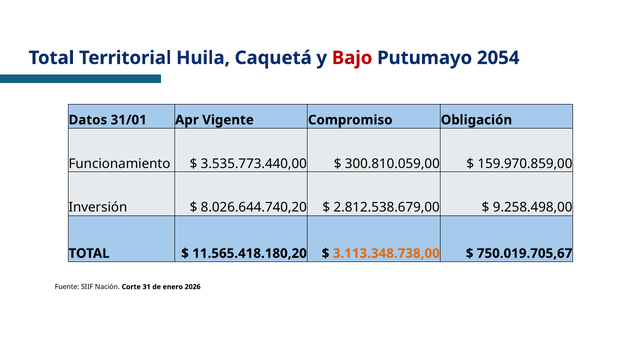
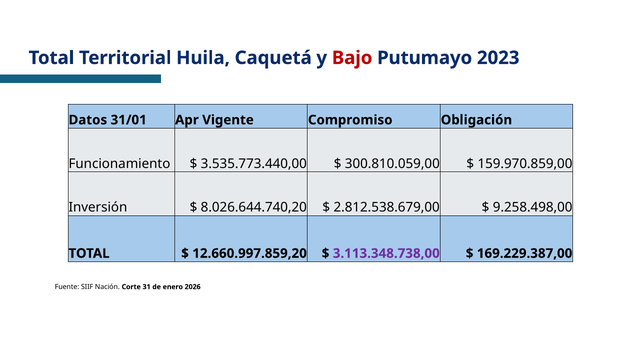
2054: 2054 -> 2023
11.565.418.180,20: 11.565.418.180,20 -> 12.660.997.859,20
3.113.348.738,00 colour: orange -> purple
750.019.705,67: 750.019.705,67 -> 169.229.387,00
